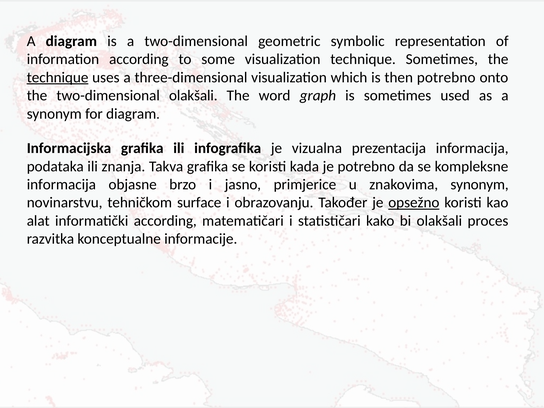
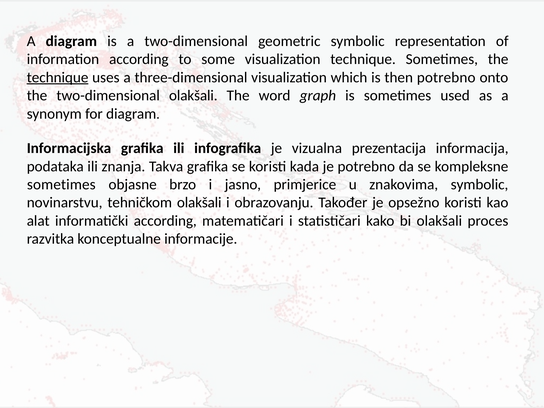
informacija at (61, 185): informacija -> sometimes
znakovima synonym: synonym -> symbolic
tehničkom surface: surface -> olakšali
opsežno underline: present -> none
